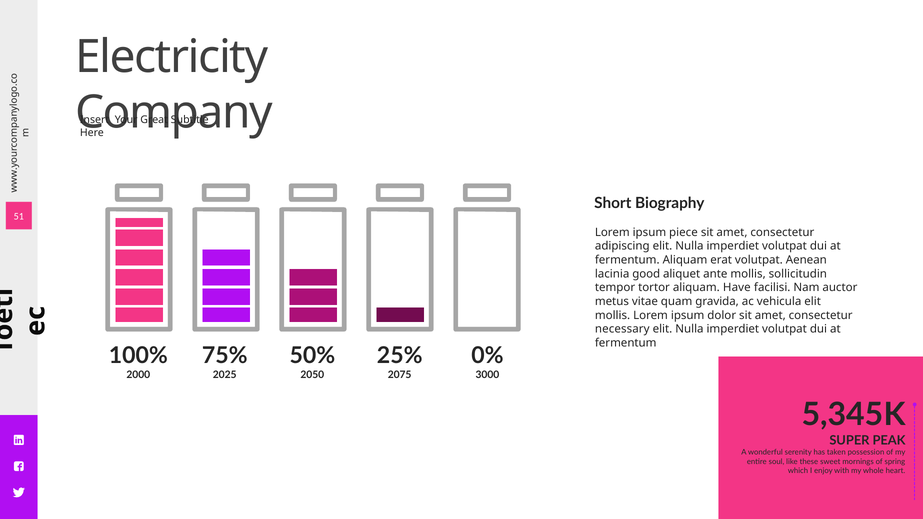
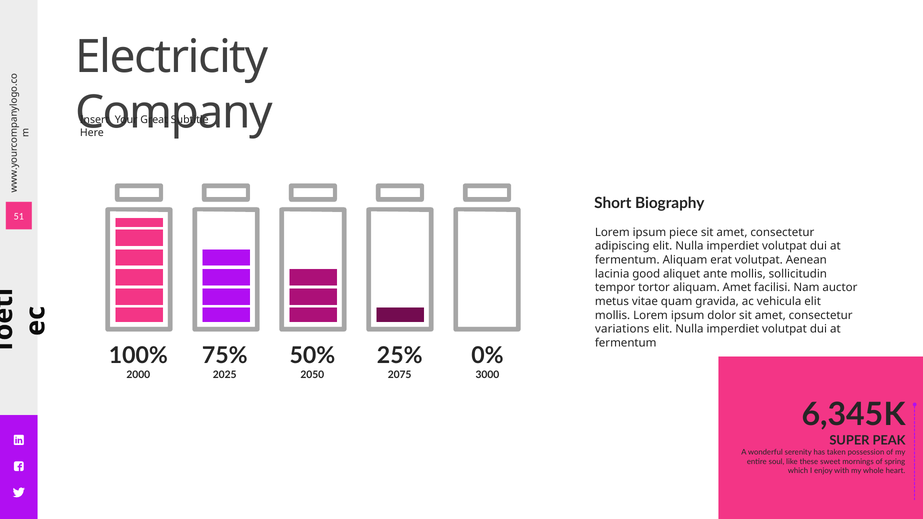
aliquam Have: Have -> Amet
necessary: necessary -> variations
5,345K: 5,345K -> 6,345K
